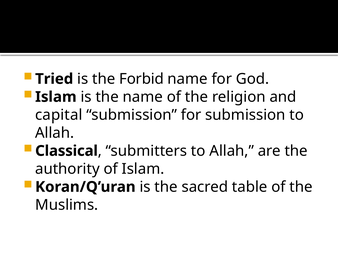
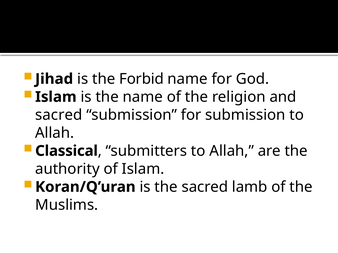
Tried: Tried -> Jihad
capital at (59, 115): capital -> sacred
table: table -> lamb
